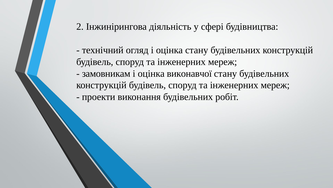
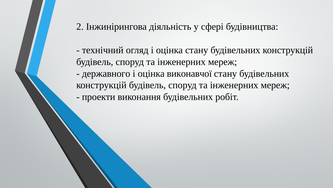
замовникам: замовникам -> державного
